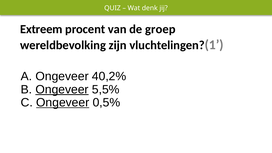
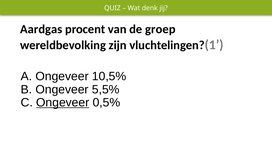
Extreem: Extreem -> Aardgas
40,2%: 40,2% -> 10,5%
Ongeveer at (62, 89) underline: present -> none
